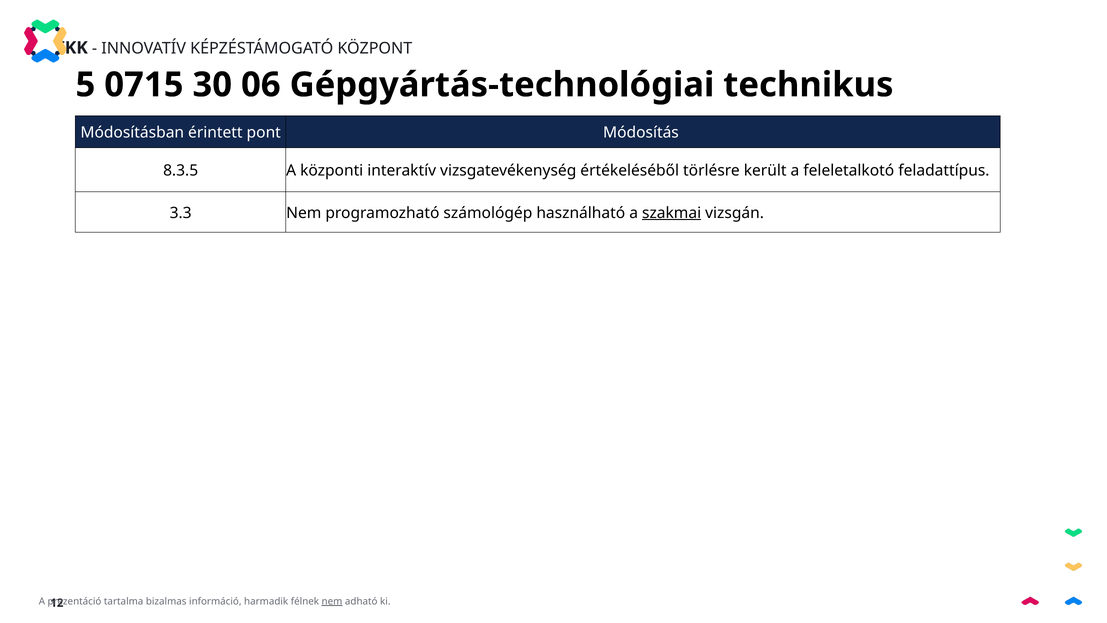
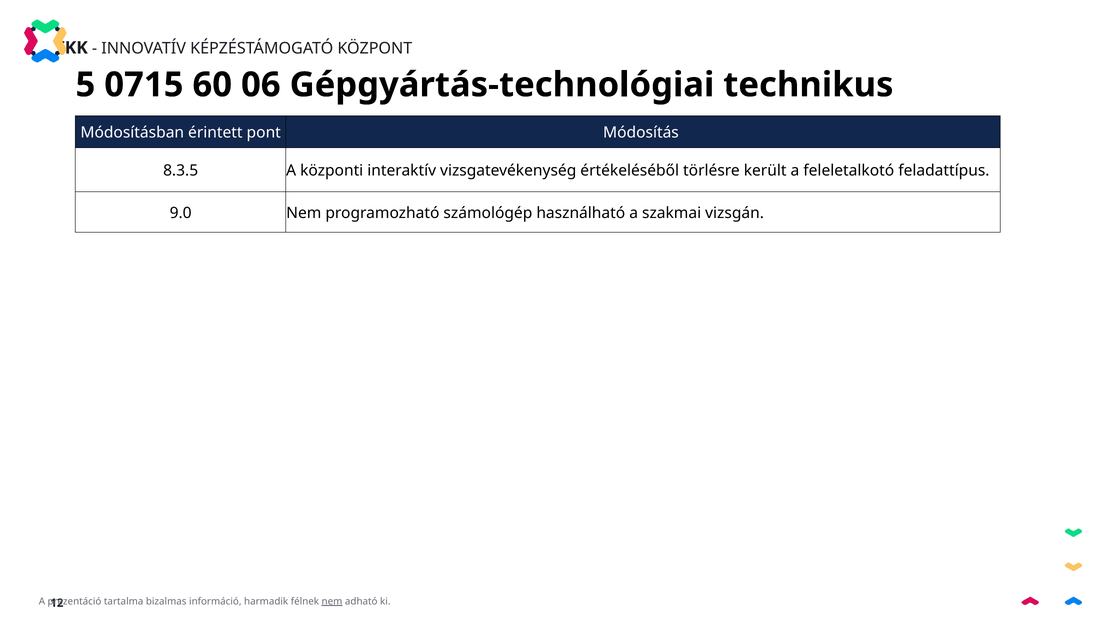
30: 30 -> 60
3.3: 3.3 -> 9.0
szakmai underline: present -> none
